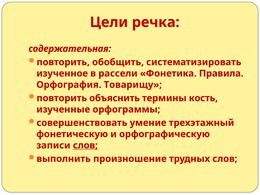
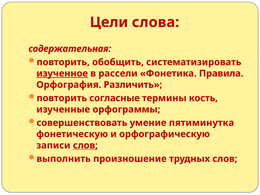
речка: речка -> слова
изученное underline: none -> present
Товарищу: Товарищу -> Различить
объяснить: объяснить -> согласные
трехэтажный: трехэтажный -> пятиминутка
